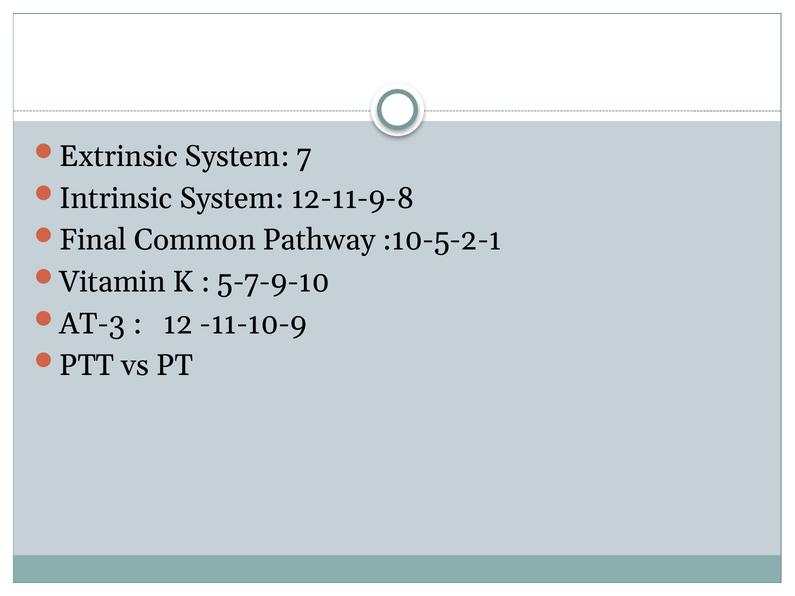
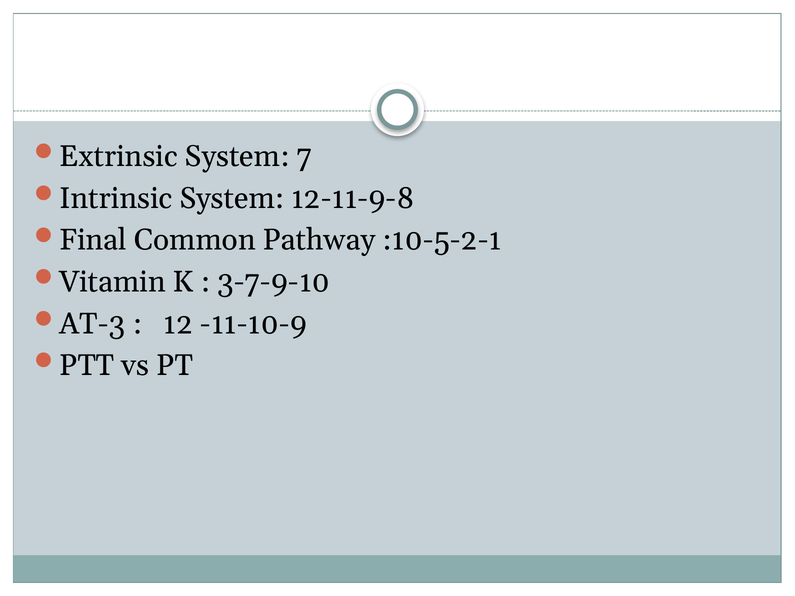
5-7-9-10: 5-7-9-10 -> 3-7-9-10
